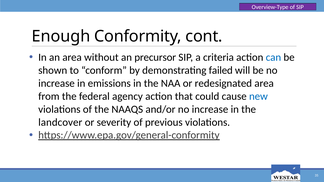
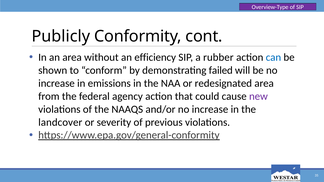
Enough: Enough -> Publicly
precursor: precursor -> efficiency
criteria: criteria -> rubber
new colour: blue -> purple
